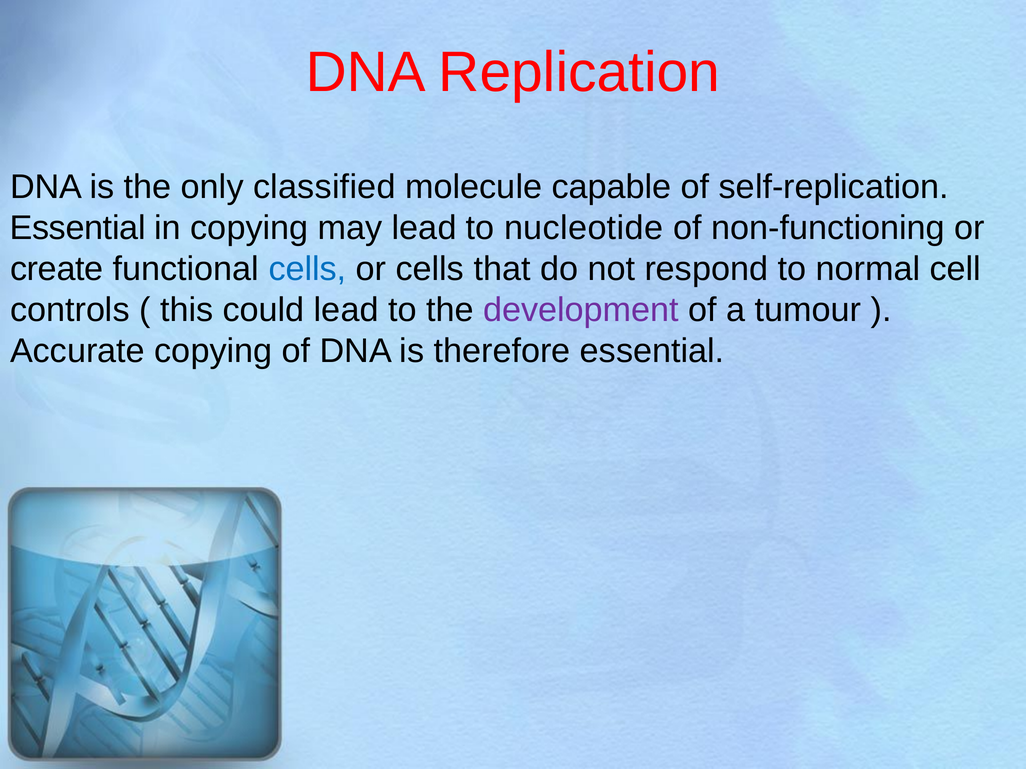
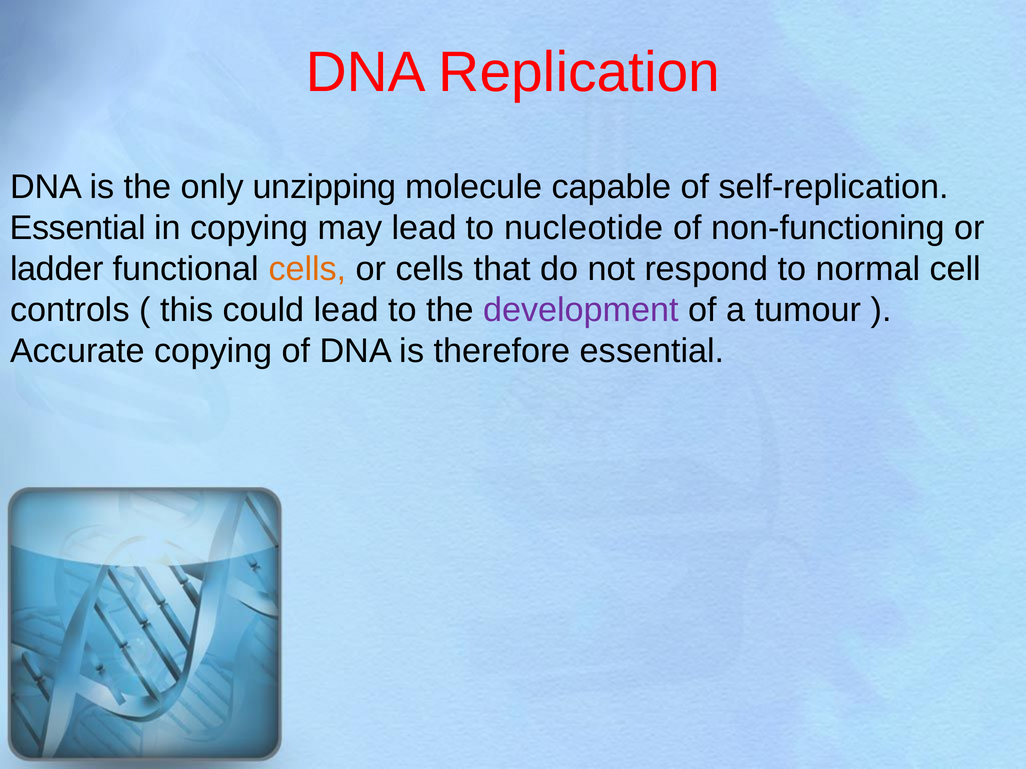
classified: classified -> unzipping
create: create -> ladder
cells at (307, 269) colour: blue -> orange
